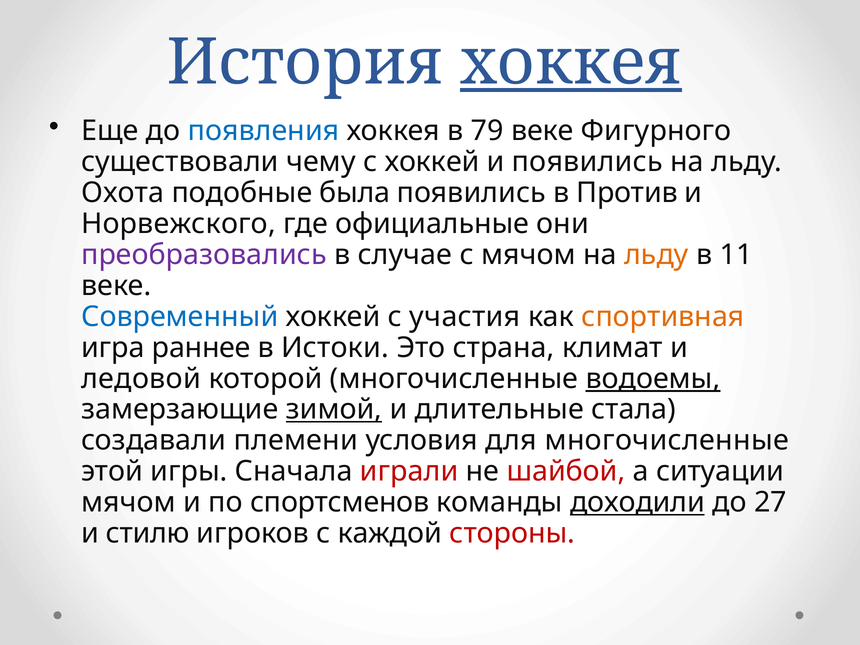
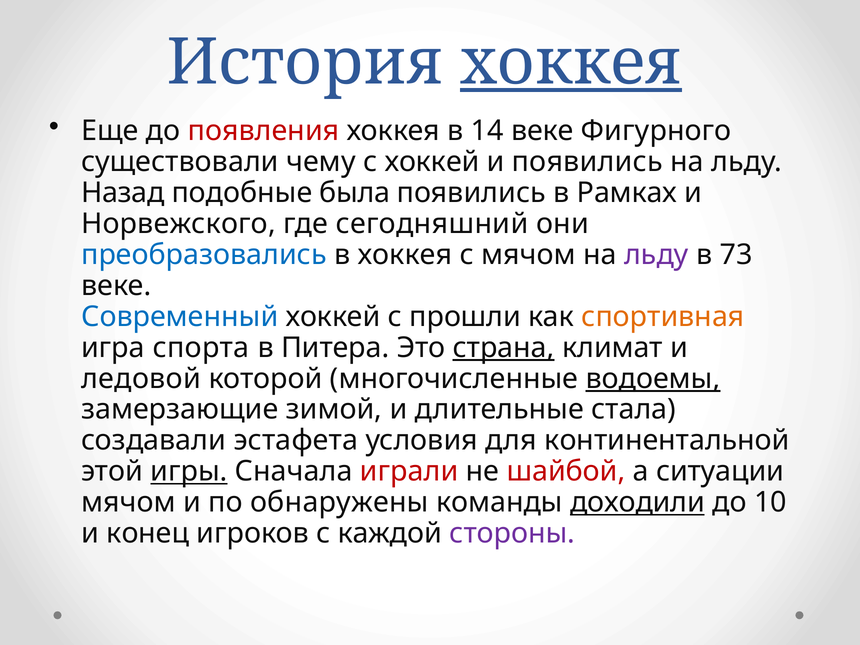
появления colour: blue -> red
79: 79 -> 14
Охота: Охота -> Назад
Против: Против -> Рамках
официальные: официальные -> сегодняшний
преобразовались colour: purple -> blue
в случае: случае -> хоккея
льду at (656, 255) colour: orange -> purple
11: 11 -> 73
участия: участия -> прошли
раннее: раннее -> спорта
Истоки: Истоки -> Питера
страна underline: none -> present
зимой underline: present -> none
племени: племени -> эстафета
для многочисленные: многочисленные -> континентальной
игры underline: none -> present
спортсменов: спортсменов -> обнаружены
27: 27 -> 10
стилю: стилю -> конец
стороны colour: red -> purple
